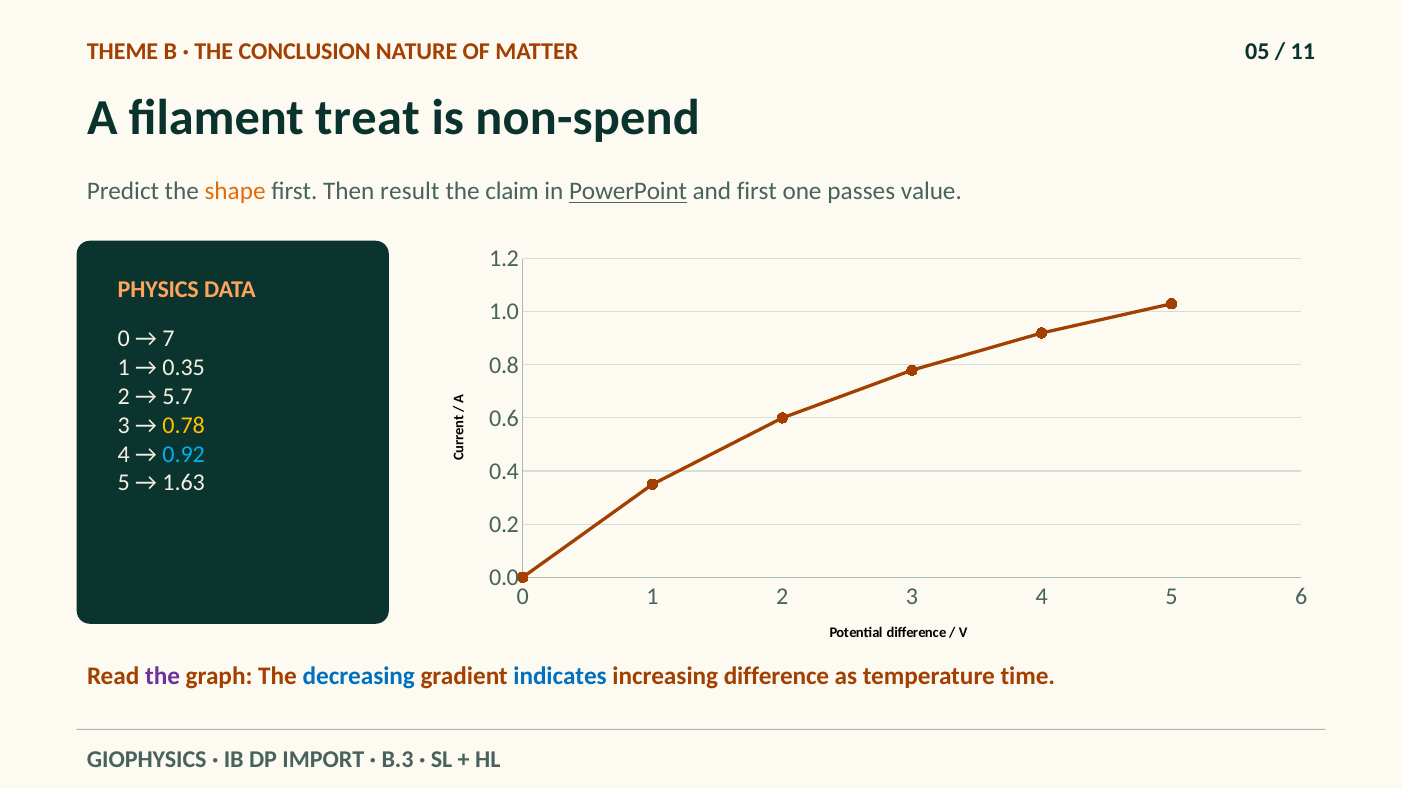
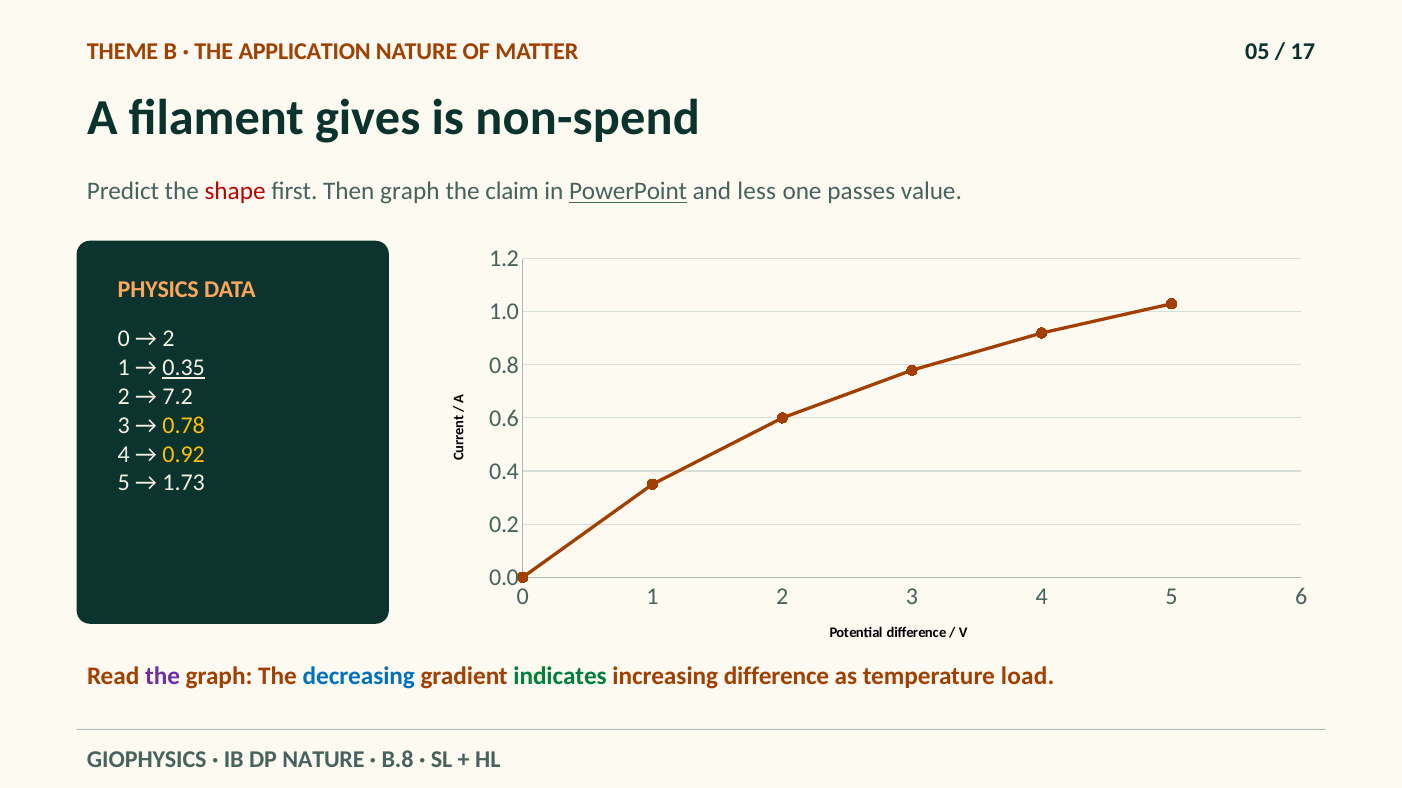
CONCLUSION: CONCLUSION -> APPLICATION
11: 11 -> 17
treat: treat -> gives
shape colour: orange -> red
Then result: result -> graph
and first: first -> less
7 at (168, 339): 7 -> 2
0.35 underline: none -> present
5.7: 5.7 -> 7.2
0.92 colour: light blue -> yellow
1.63: 1.63 -> 1.73
indicates colour: blue -> green
time: time -> load
DP IMPORT: IMPORT -> NATURE
B.3: B.3 -> B.8
